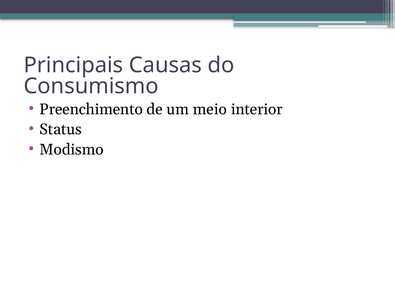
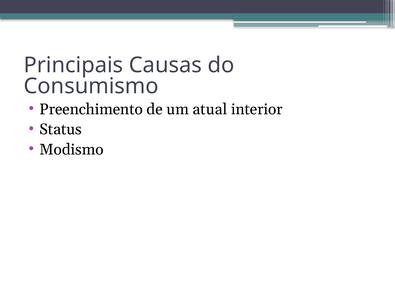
meio: meio -> atual
